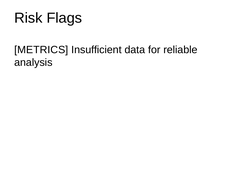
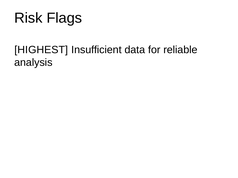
METRICS: METRICS -> HIGHEST
